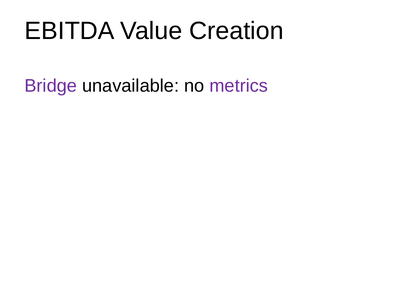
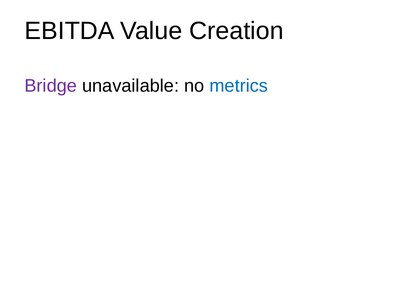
metrics colour: purple -> blue
